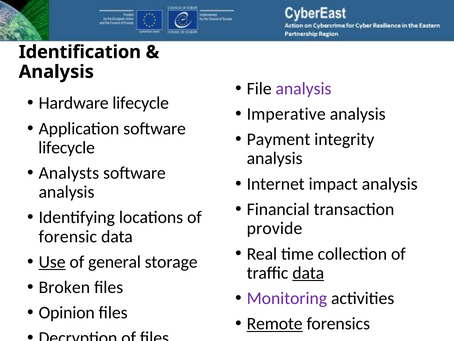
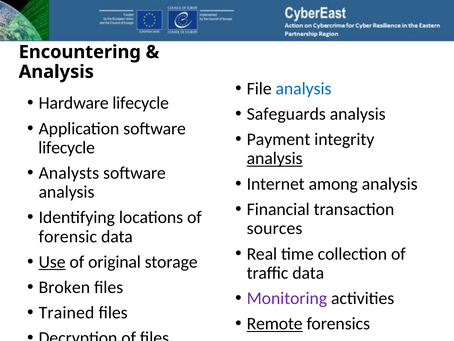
Identification: Identification -> Encountering
analysis at (304, 88) colour: purple -> blue
Imperative: Imperative -> Safeguards
analysis at (275, 158) underline: none -> present
impact: impact -> among
provide: provide -> sources
general: general -> original
data at (308, 273) underline: present -> none
Opinion: Opinion -> Trained
